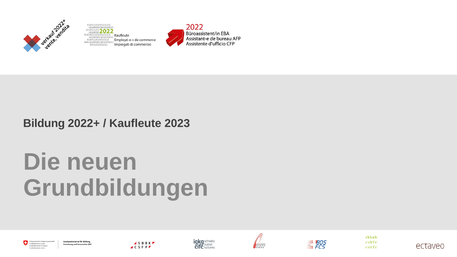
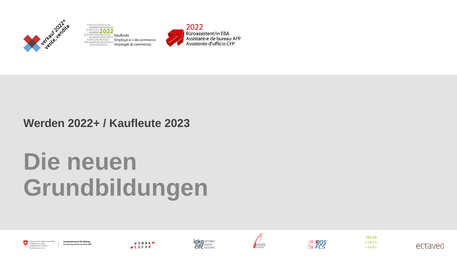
Bildung: Bildung -> Werden
